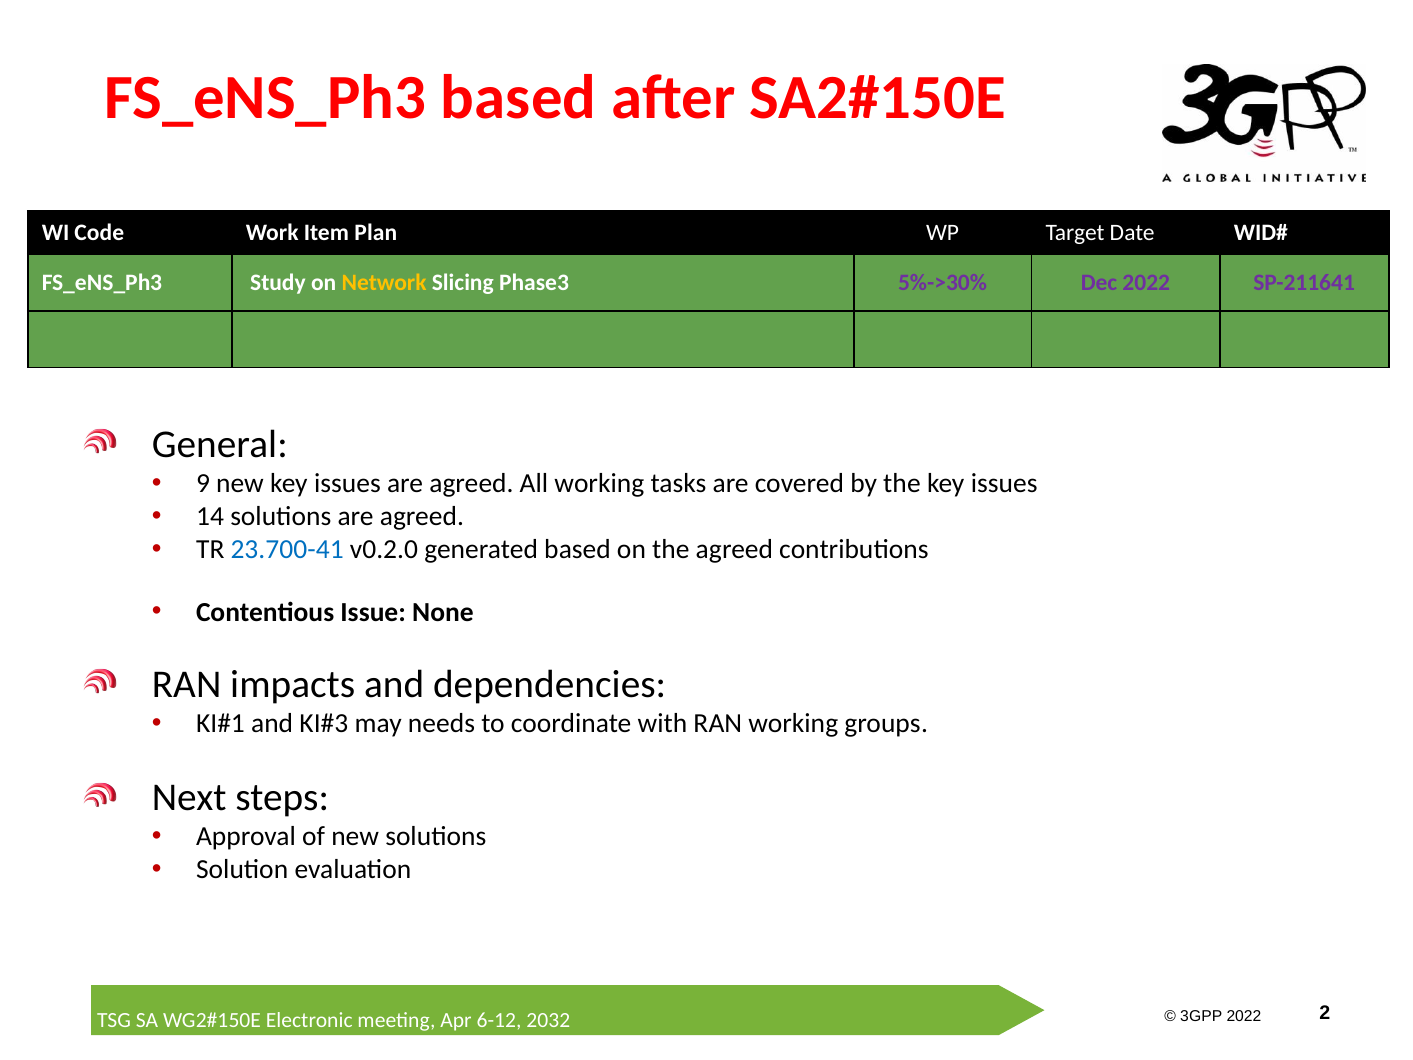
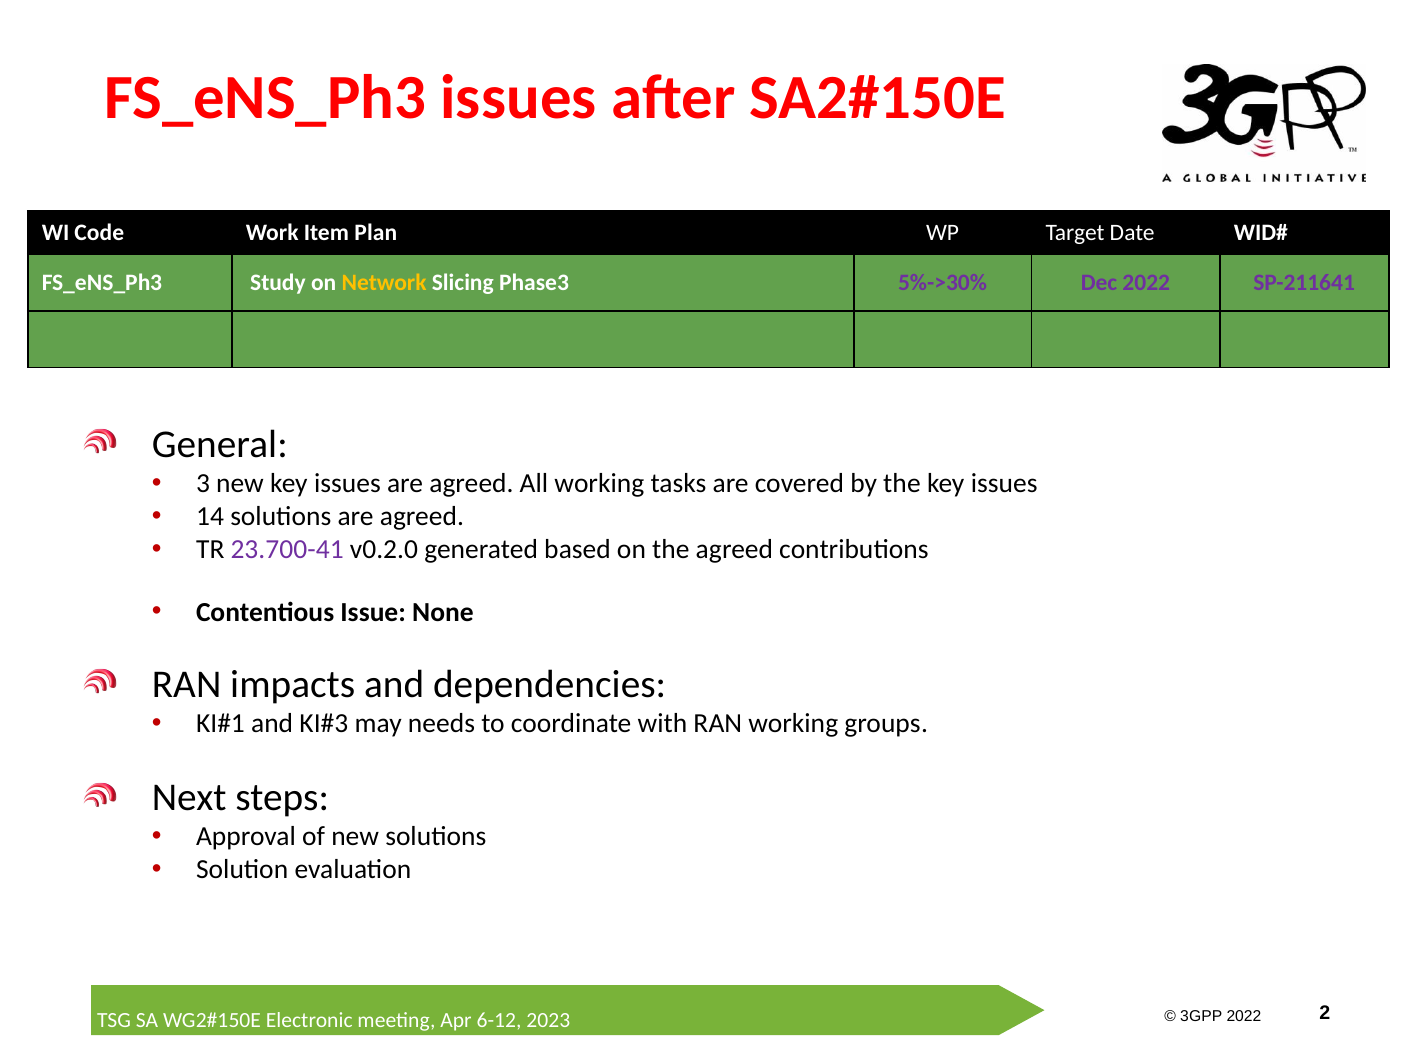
FS_eNS_Ph3 based: based -> issues
9: 9 -> 3
23.700-41 colour: blue -> purple
2032: 2032 -> 2023
